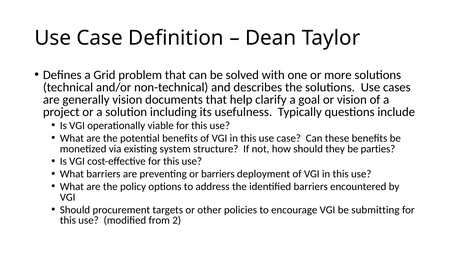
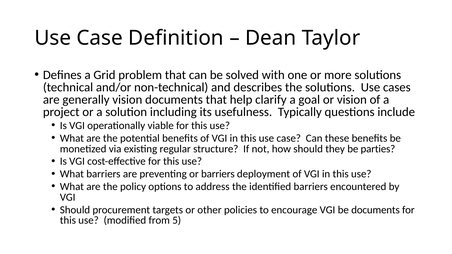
system: system -> regular
be submitting: submitting -> documents
2: 2 -> 5
